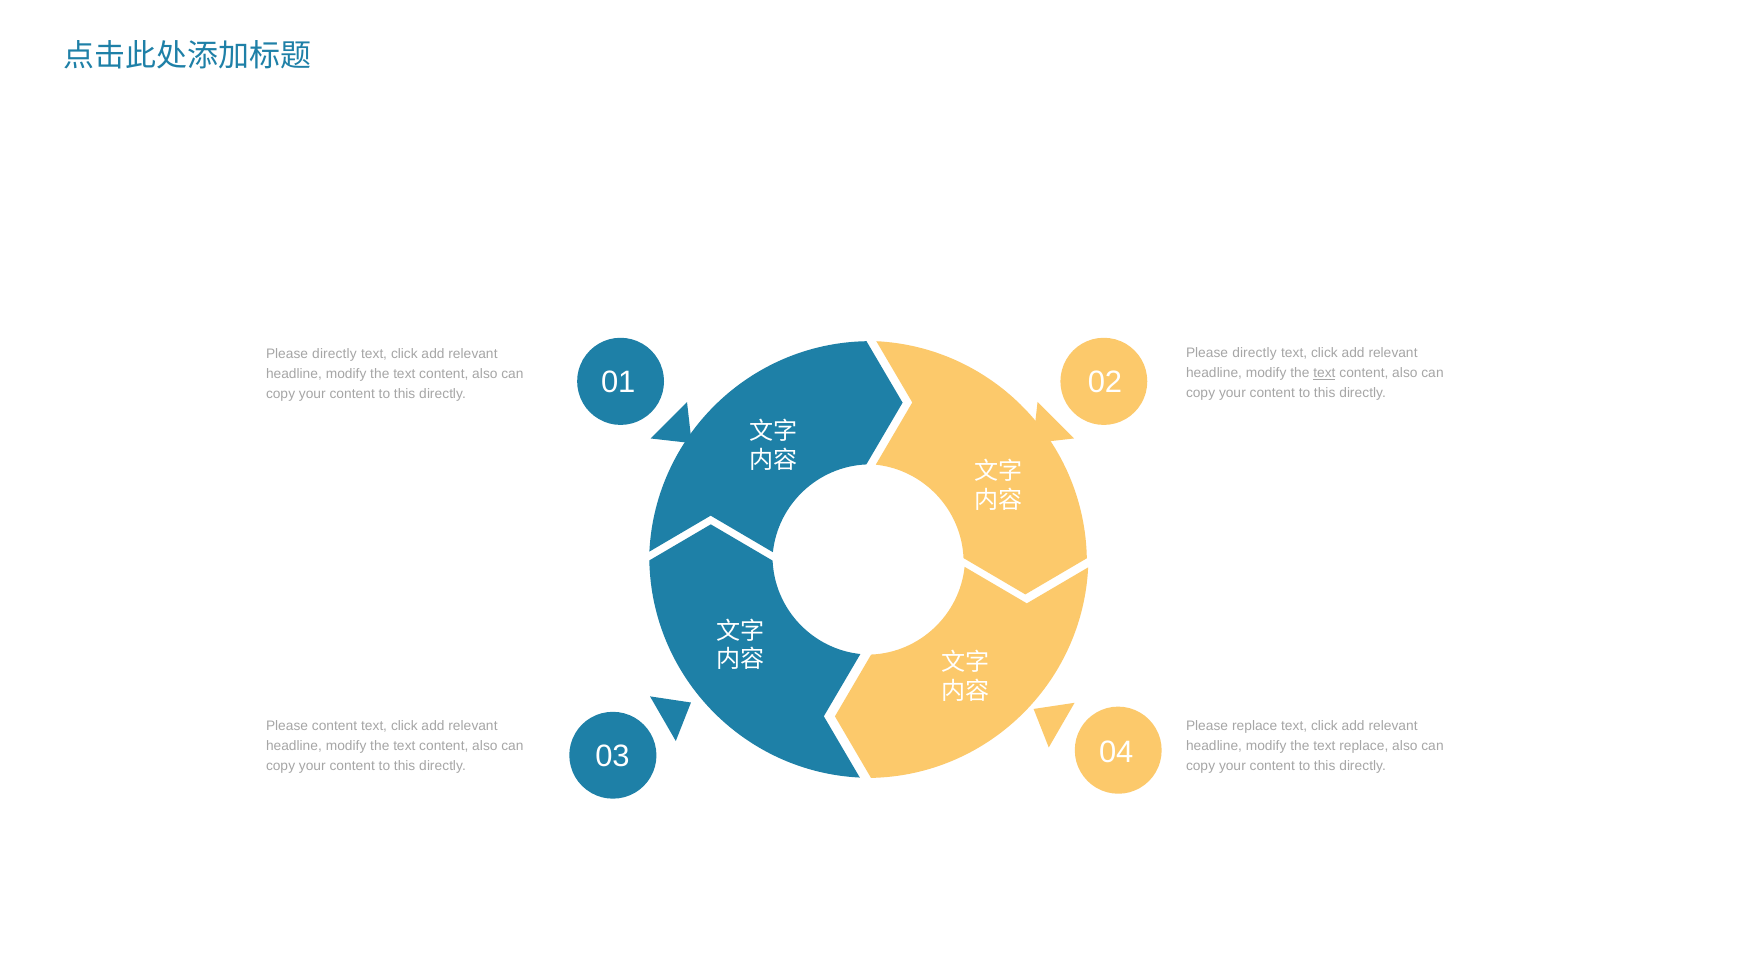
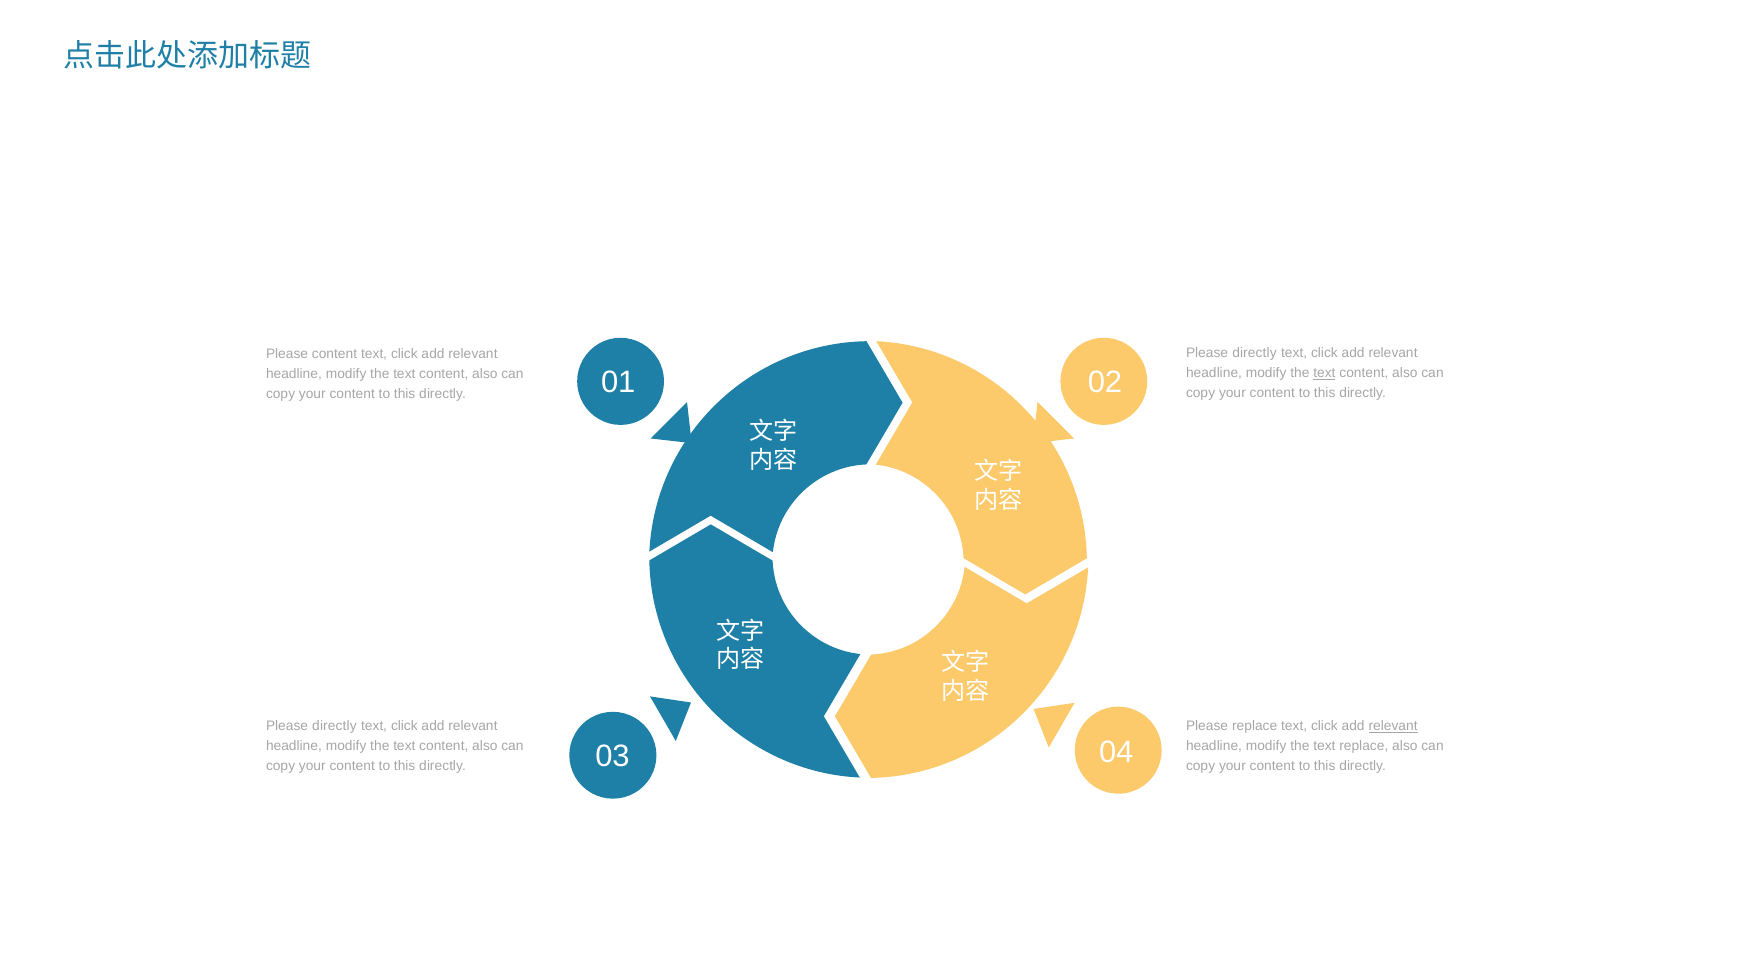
directly at (334, 354): directly -> content
content at (335, 727): content -> directly
relevant at (1393, 727) underline: none -> present
